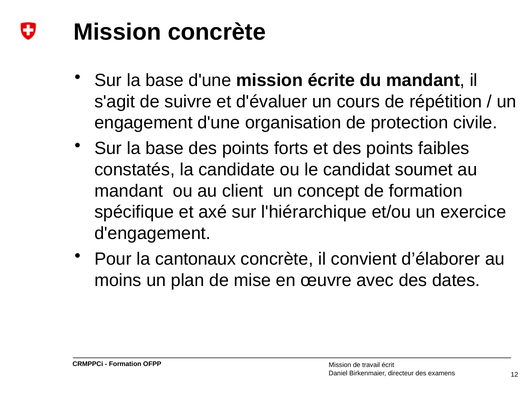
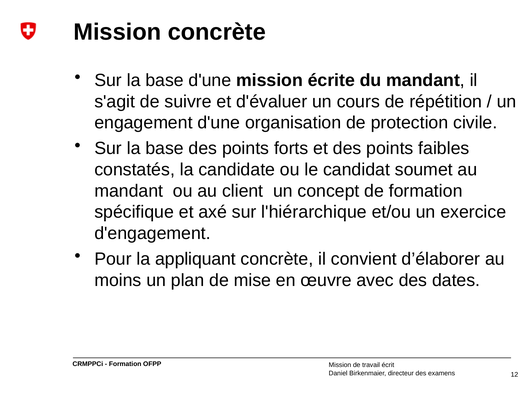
cantonaux: cantonaux -> appliquant
